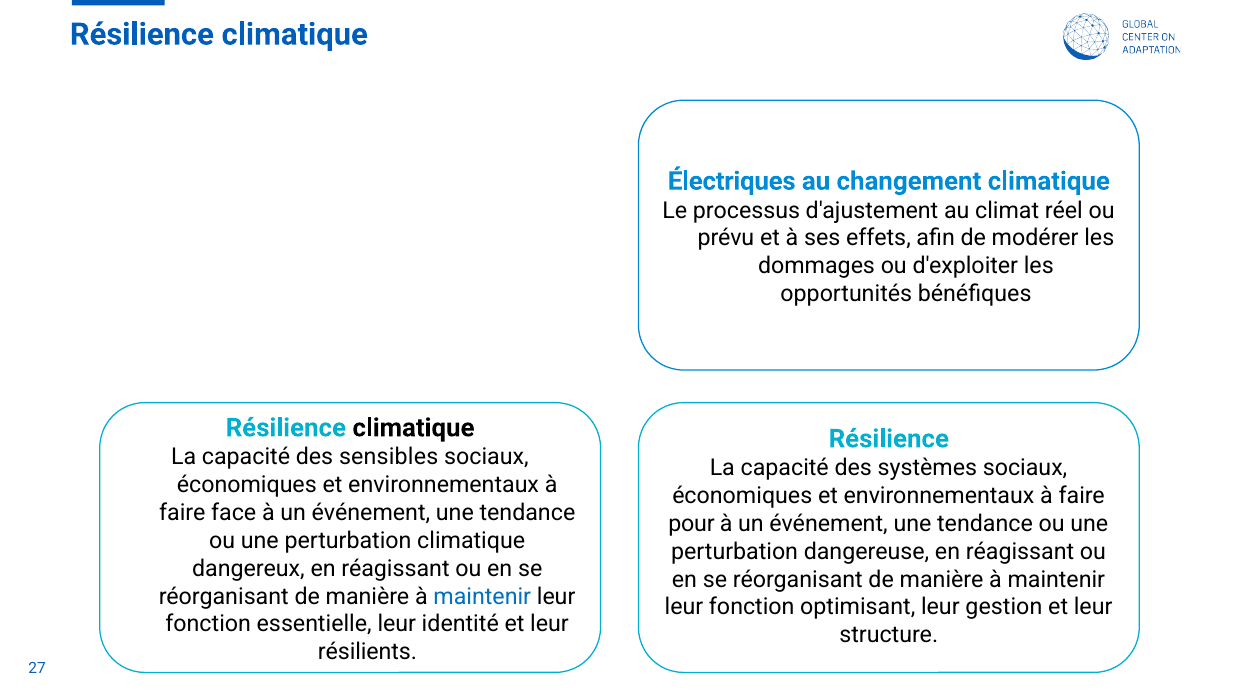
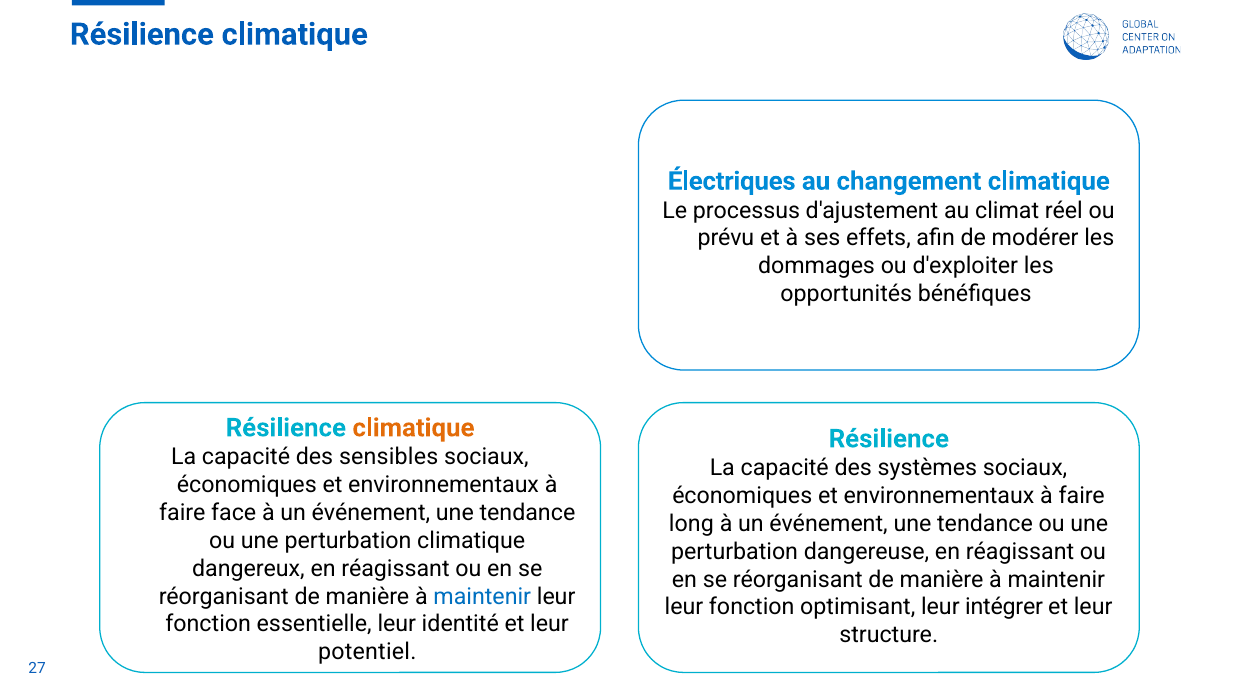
climatique at (414, 428) colour: black -> orange
pour: pour -> long
gestion: gestion -> intégrer
résilients: résilients -> potentiel
